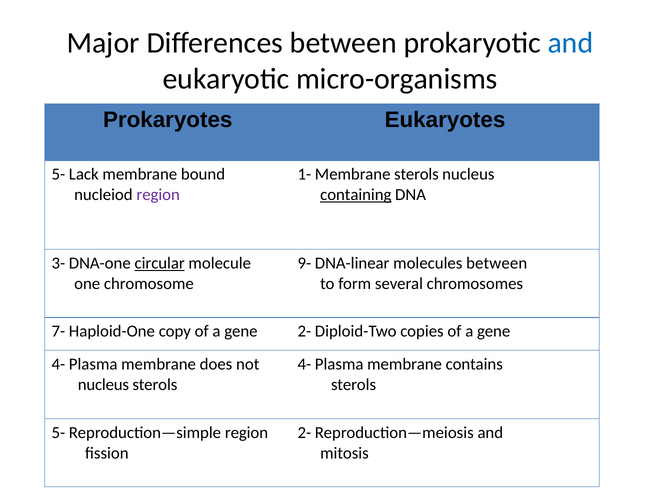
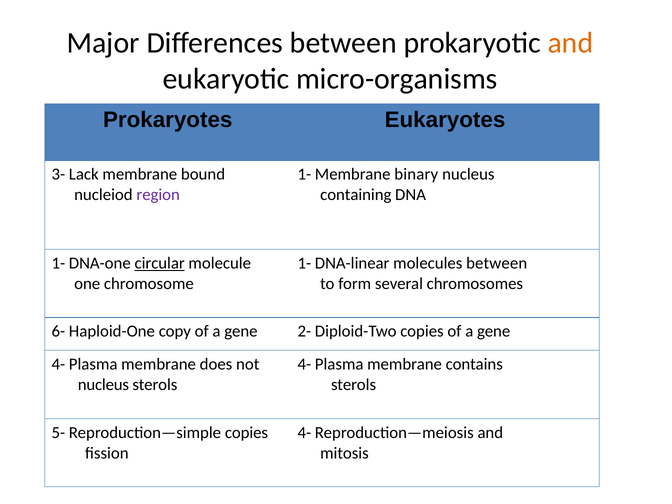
and at (571, 43) colour: blue -> orange
5- at (58, 174): 5- -> 3-
Membrane sterols: sterols -> binary
containing underline: present -> none
3- at (58, 263): 3- -> 1-
9- at (304, 263): 9- -> 1-
7-: 7- -> 6-
Reproduction—simple region: region -> copies
2- at (304, 432): 2- -> 4-
